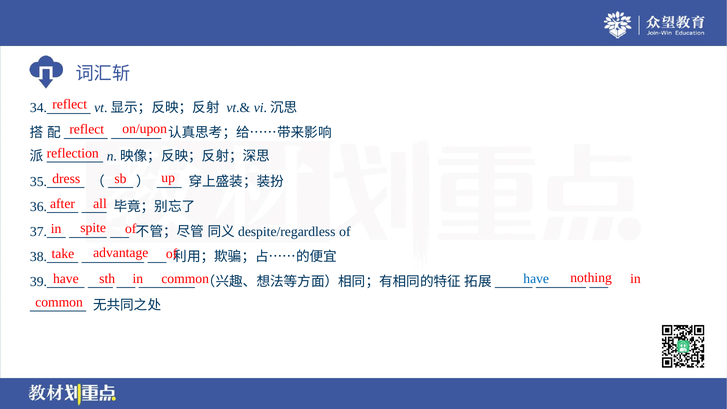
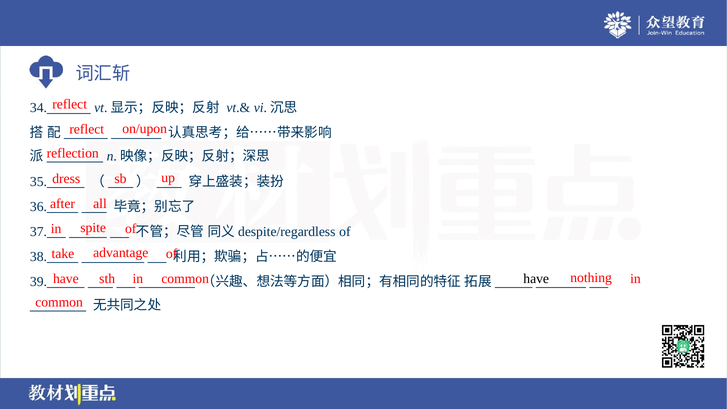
have at (536, 278) colour: blue -> black
